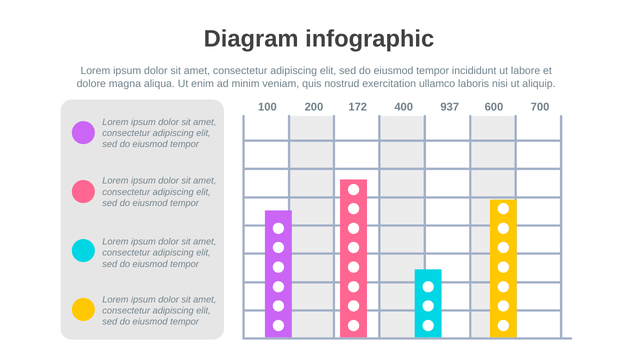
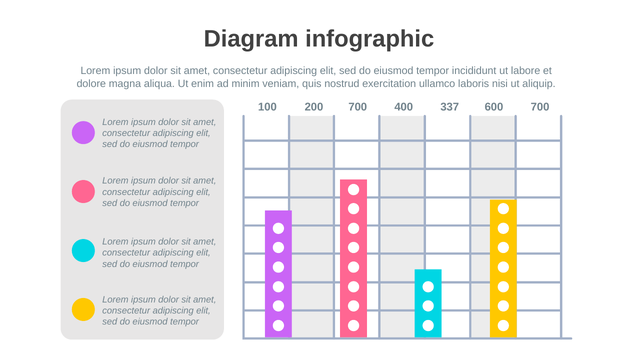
200 172: 172 -> 700
937: 937 -> 337
